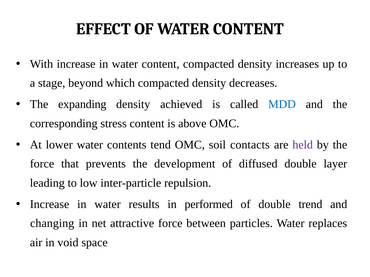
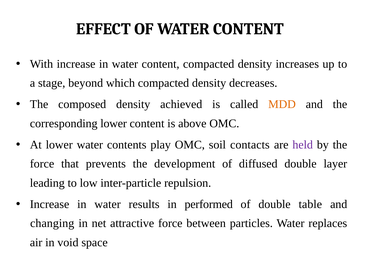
expanding: expanding -> composed
MDD colour: blue -> orange
corresponding stress: stress -> lower
tend: tend -> play
trend: trend -> table
